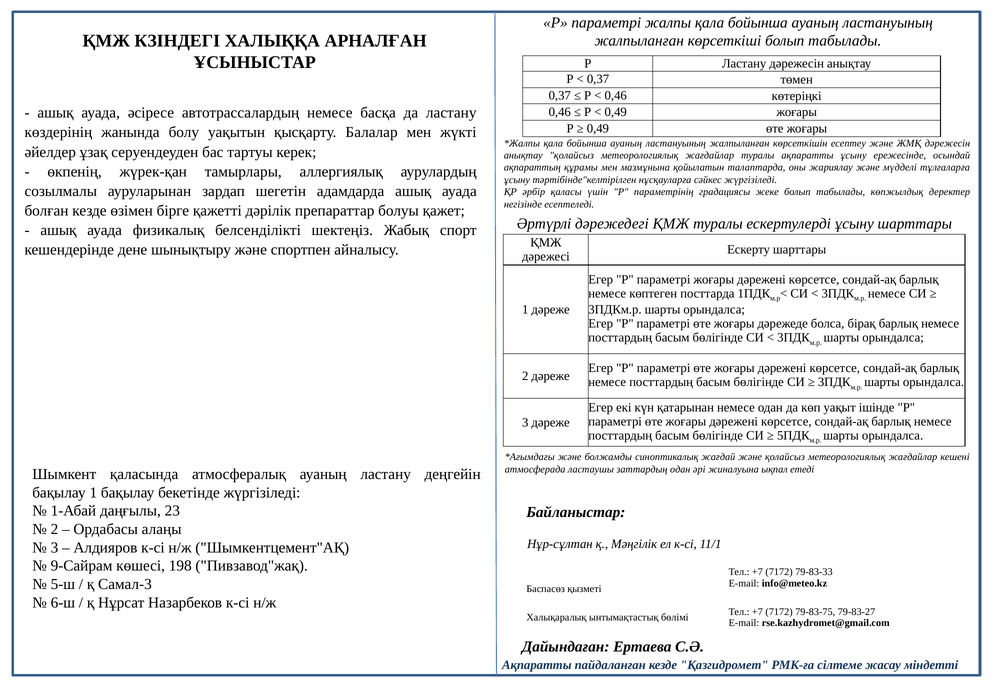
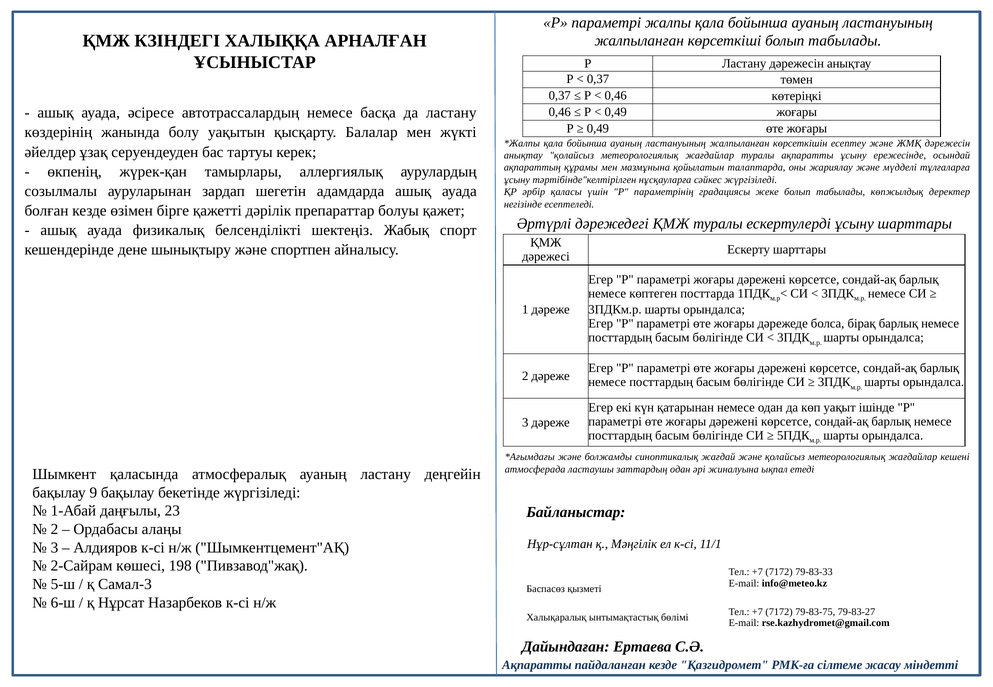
бақылау 1: 1 -> 9
9-Сайрам: 9-Сайрам -> 2-Сайрам
